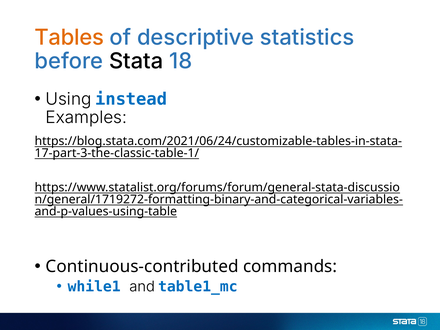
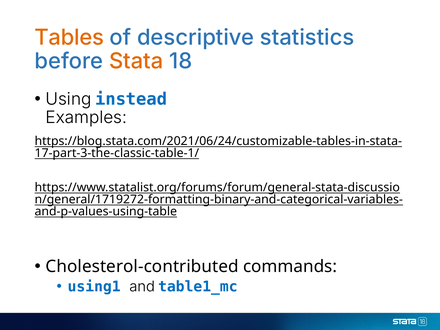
Stata colour: black -> orange
Continuous-contributed: Continuous-contributed -> Cholesterol-contributed
while1: while1 -> using1
